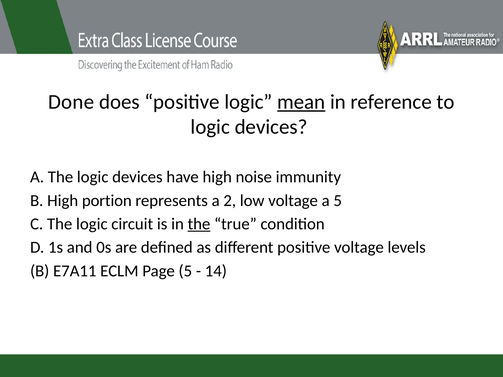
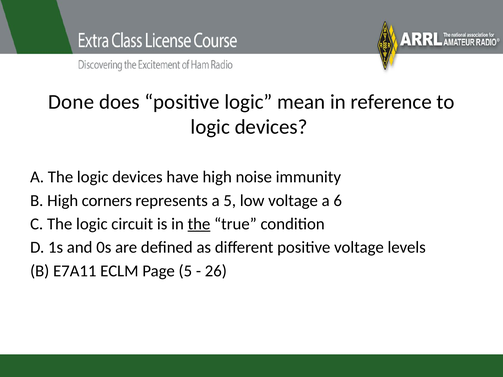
mean underline: present -> none
portion: portion -> corners
a 2: 2 -> 5
a 5: 5 -> 6
14: 14 -> 26
